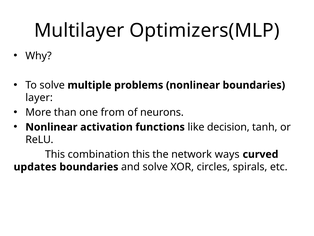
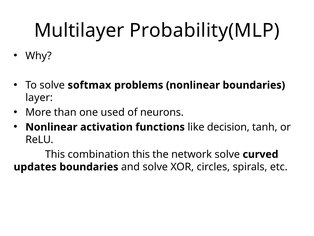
Optimizers(MLP: Optimizers(MLP -> Probability(MLP
multiple: multiple -> softmax
from: from -> used
network ways: ways -> solve
